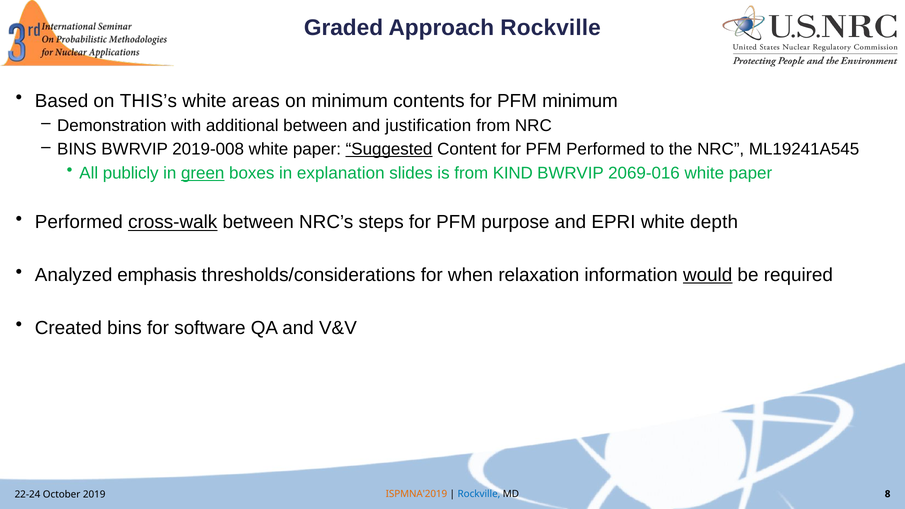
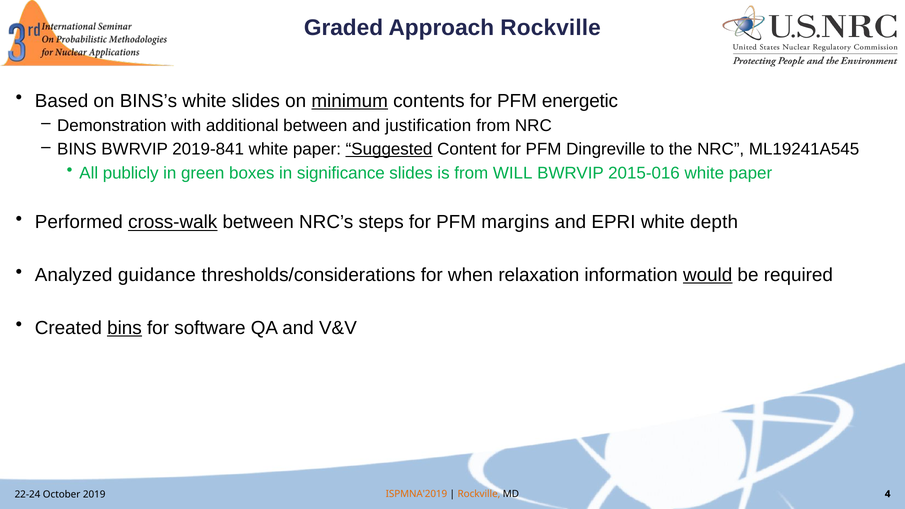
THIS’s: THIS’s -> BINS’s
white areas: areas -> slides
minimum at (350, 101) underline: none -> present
PFM minimum: minimum -> energetic
2019-008: 2019-008 -> 2019-841
PFM Performed: Performed -> Dingreville
green underline: present -> none
explanation: explanation -> significance
KIND: KIND -> WILL
2069-016: 2069-016 -> 2015-016
purpose: purpose -> margins
emphasis: emphasis -> guidance
bins at (124, 328) underline: none -> present
Rockville at (479, 494) colour: blue -> orange
8: 8 -> 4
